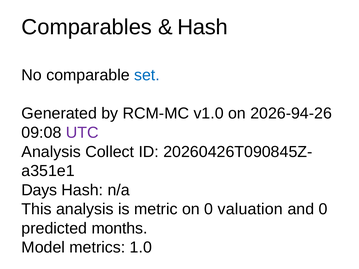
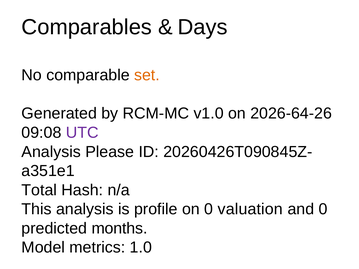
Hash at (203, 27): Hash -> Days
set colour: blue -> orange
2026-94-26: 2026-94-26 -> 2026-64-26
Collect: Collect -> Please
Days: Days -> Total
metric: metric -> profile
